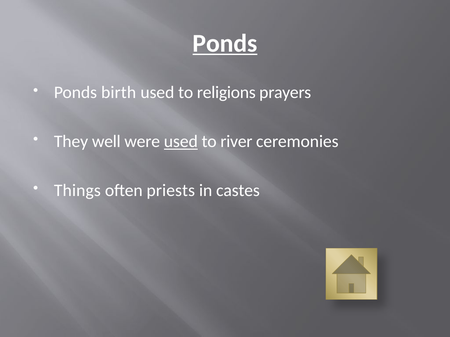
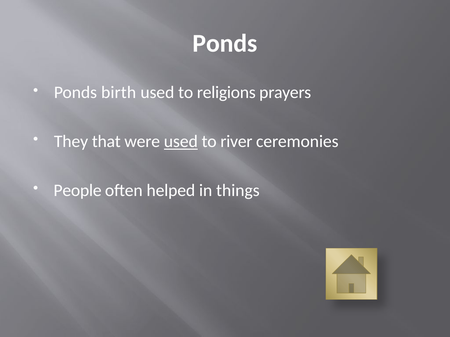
Ponds at (225, 43) underline: present -> none
well: well -> that
Things: Things -> People
priests: priests -> helped
castes: castes -> things
